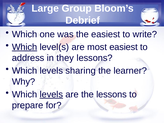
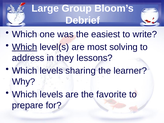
most easiest: easiest -> solving
levels at (51, 94) underline: present -> none
the lessons: lessons -> favorite
